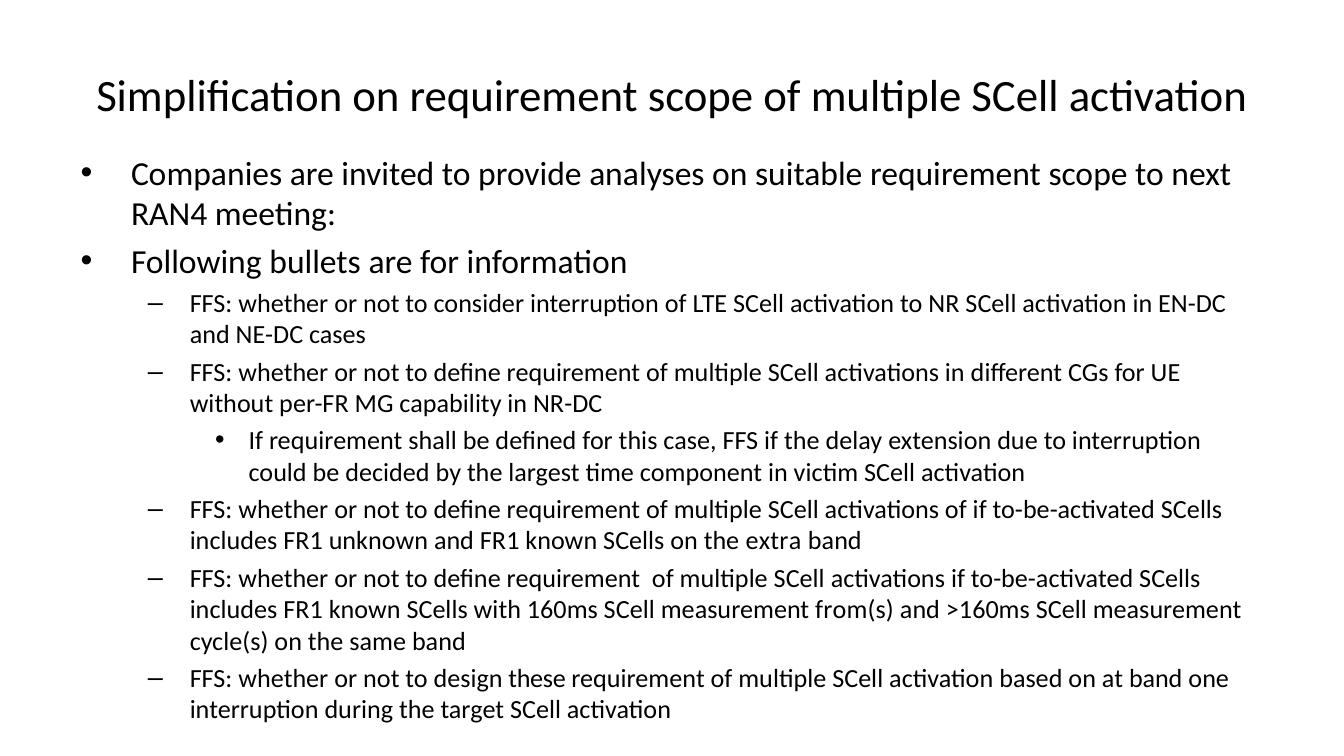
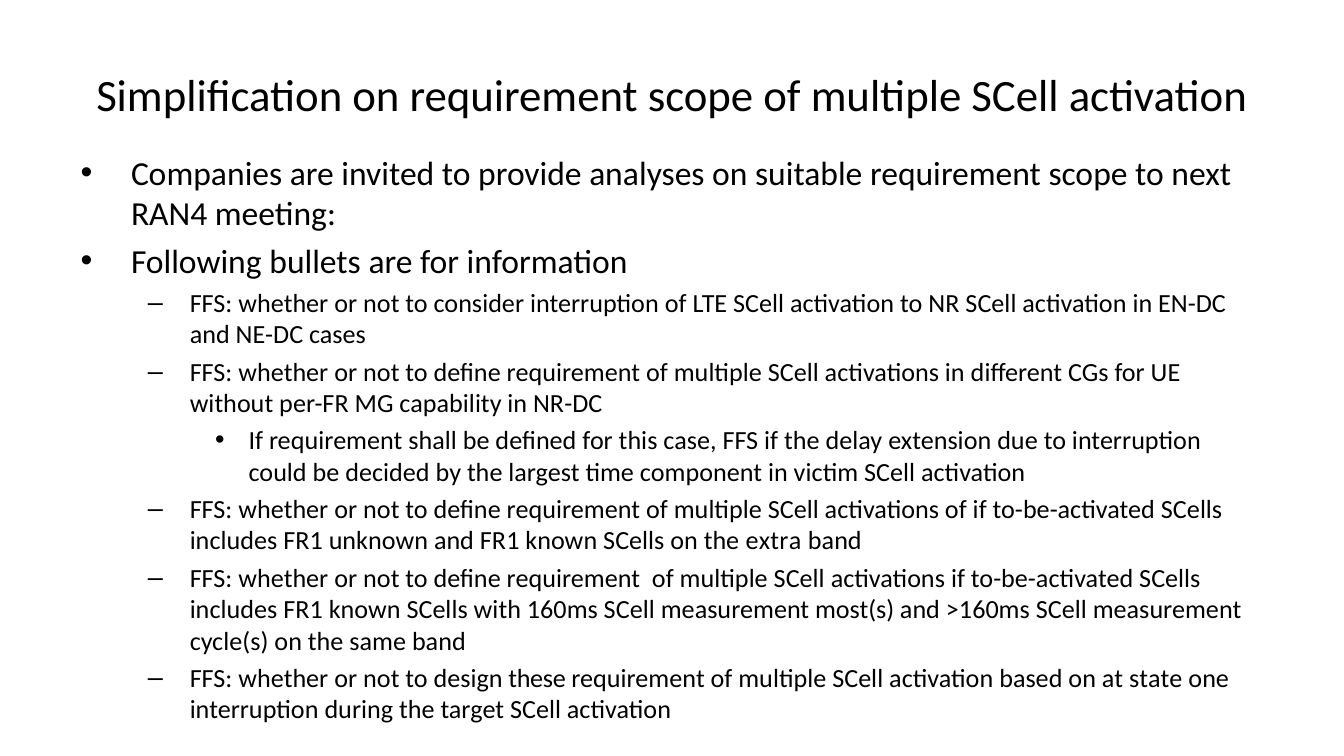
from(s: from(s -> most(s
at band: band -> state
